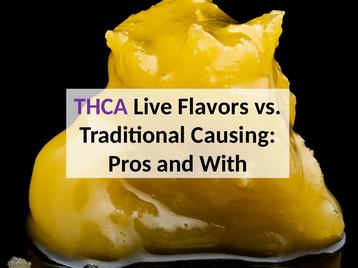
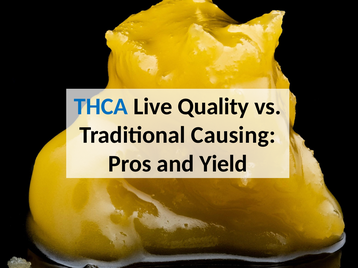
THCA colour: purple -> blue
Flavors: Flavors -> Quality
With: With -> Yield
